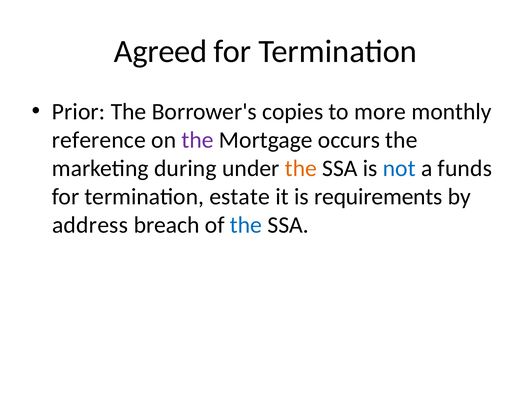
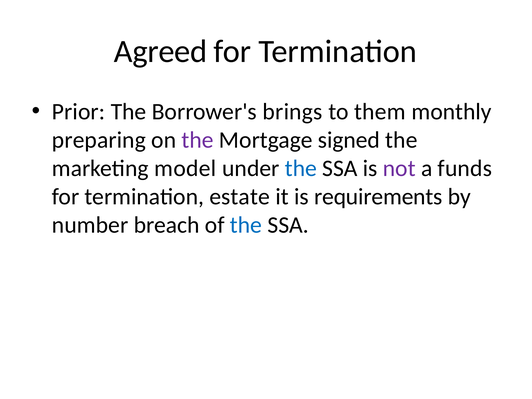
copies: copies -> brings
more: more -> them
reference: reference -> preparing
occurs: occurs -> signed
during: during -> model
the at (301, 168) colour: orange -> blue
not colour: blue -> purple
address: address -> number
